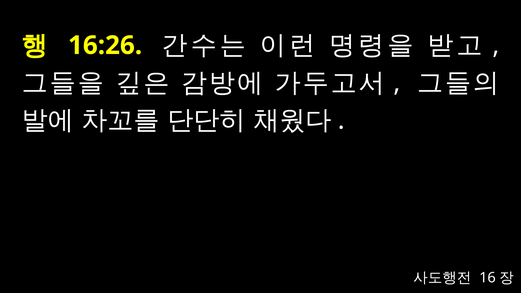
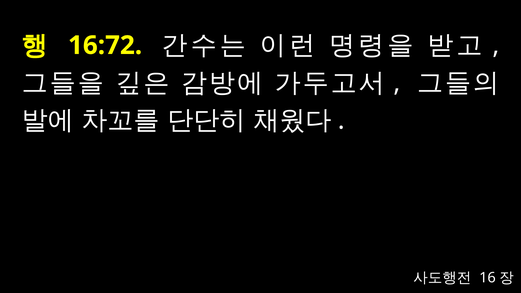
16:26: 16:26 -> 16:72
